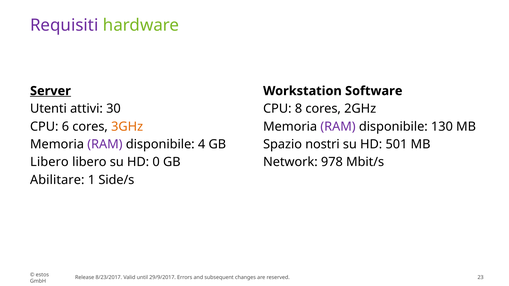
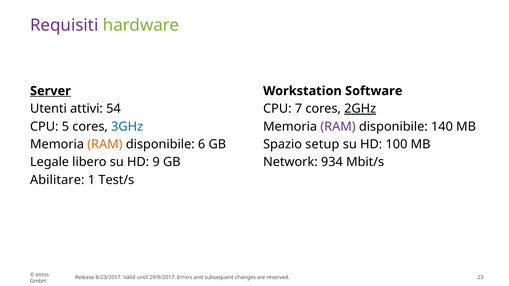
30: 30 -> 54
8: 8 -> 7
2GHz underline: none -> present
6: 6 -> 5
3GHz colour: orange -> blue
130: 130 -> 140
RAM at (105, 144) colour: purple -> orange
4: 4 -> 6
nostri: nostri -> setup
501: 501 -> 100
Libero at (49, 162): Libero -> Legale
0: 0 -> 9
978: 978 -> 934
Side/s: Side/s -> Test/s
